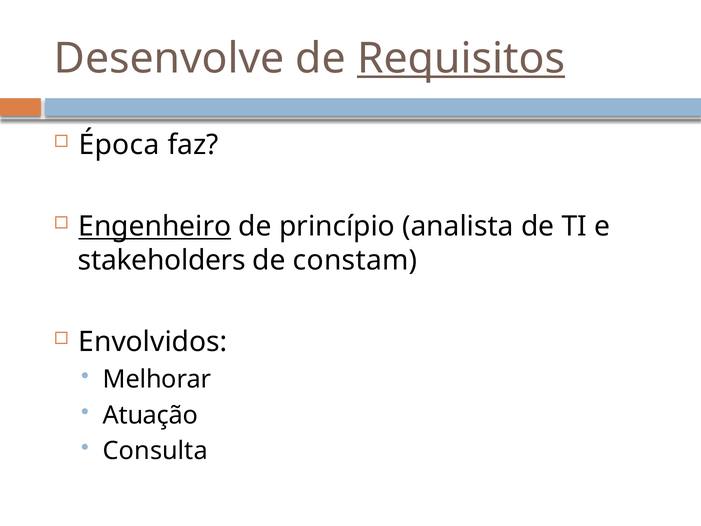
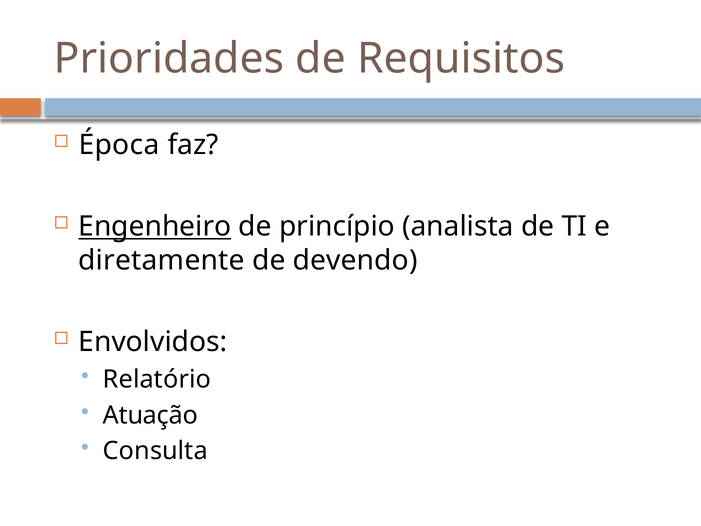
Desenvolve: Desenvolve -> Prioridades
Requisitos underline: present -> none
stakeholders: stakeholders -> diretamente
constam: constam -> devendo
Melhorar: Melhorar -> Relatório
